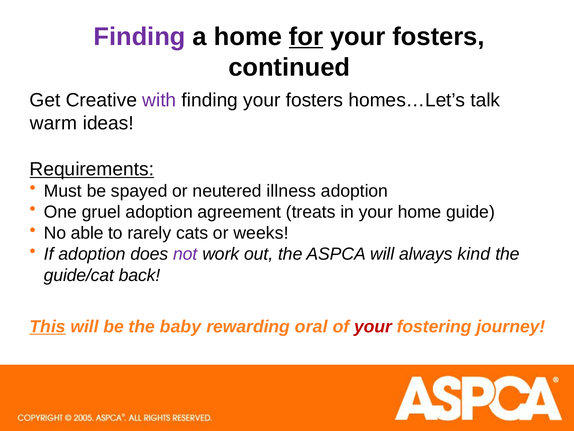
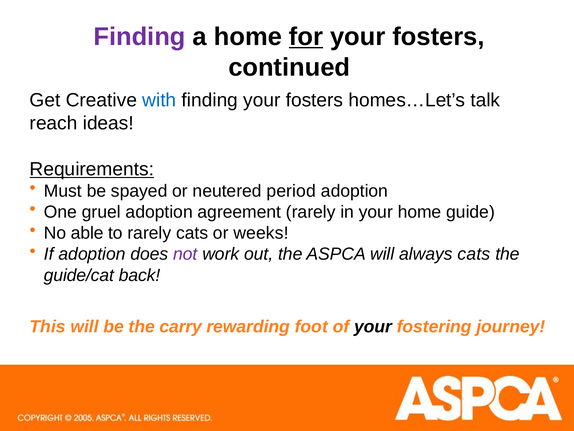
with colour: purple -> blue
warm: warm -> reach
illness: illness -> period
agreement treats: treats -> rarely
always kind: kind -> cats
This underline: present -> none
baby: baby -> carry
oral: oral -> foot
your at (373, 326) colour: red -> black
